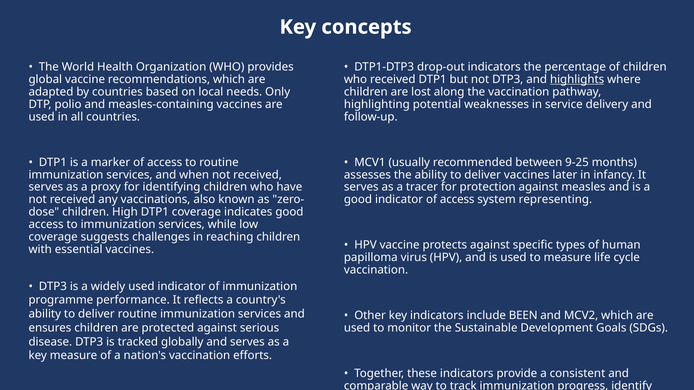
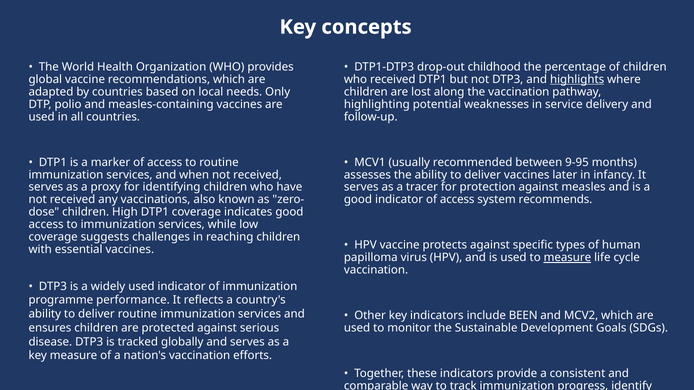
drop-out indicators: indicators -> childhood
9-25: 9-25 -> 9-95
representing: representing -> recommends
measure at (567, 258) underline: none -> present
